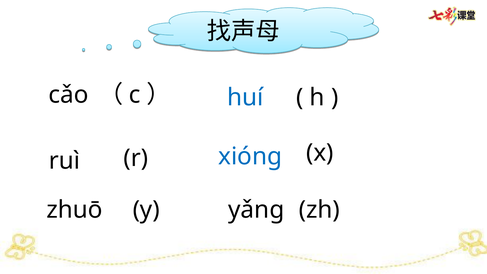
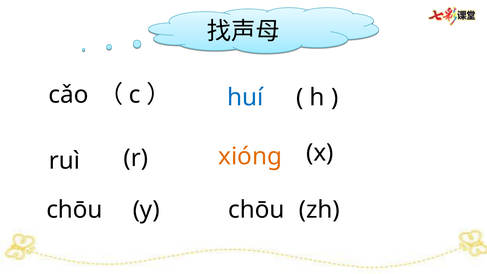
xióng colour: blue -> orange
zhuō at (74, 210): zhuō -> chōu
yǎng at (256, 210): yǎng -> chōu
